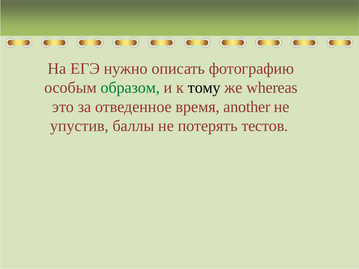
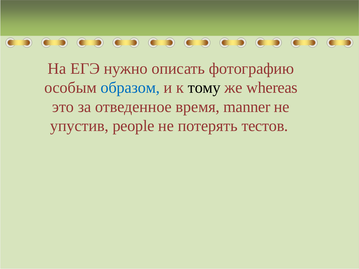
образом colour: green -> blue
another: another -> manner
баллы: баллы -> people
